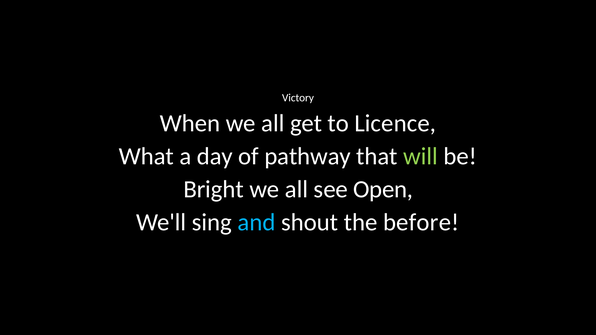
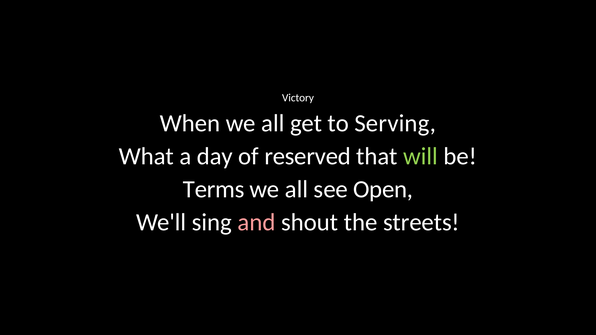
Licence: Licence -> Serving
pathway: pathway -> reserved
Bright: Bright -> Terms
and colour: light blue -> pink
before: before -> streets
